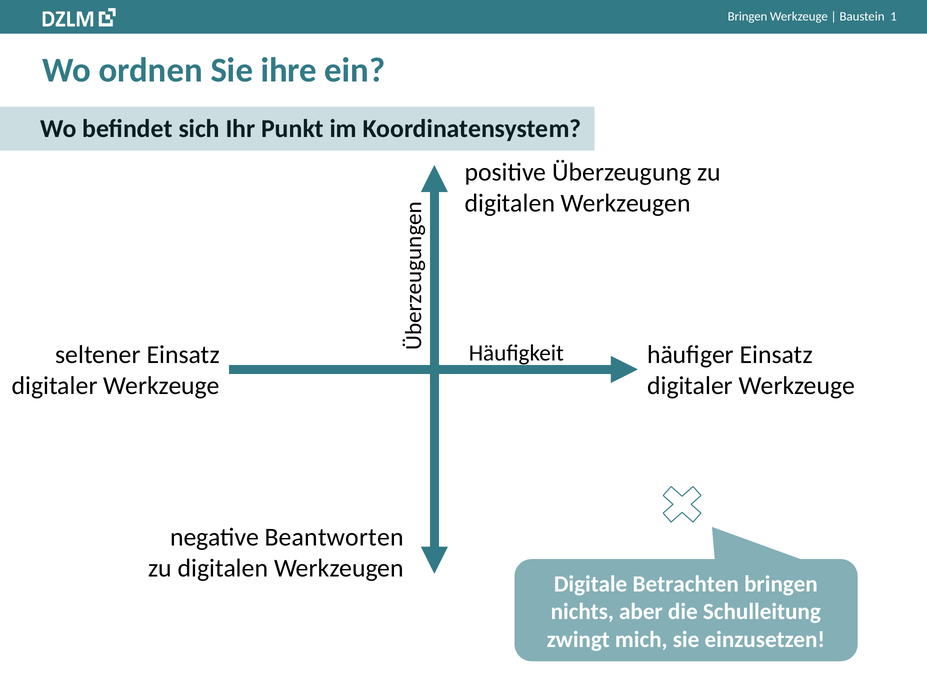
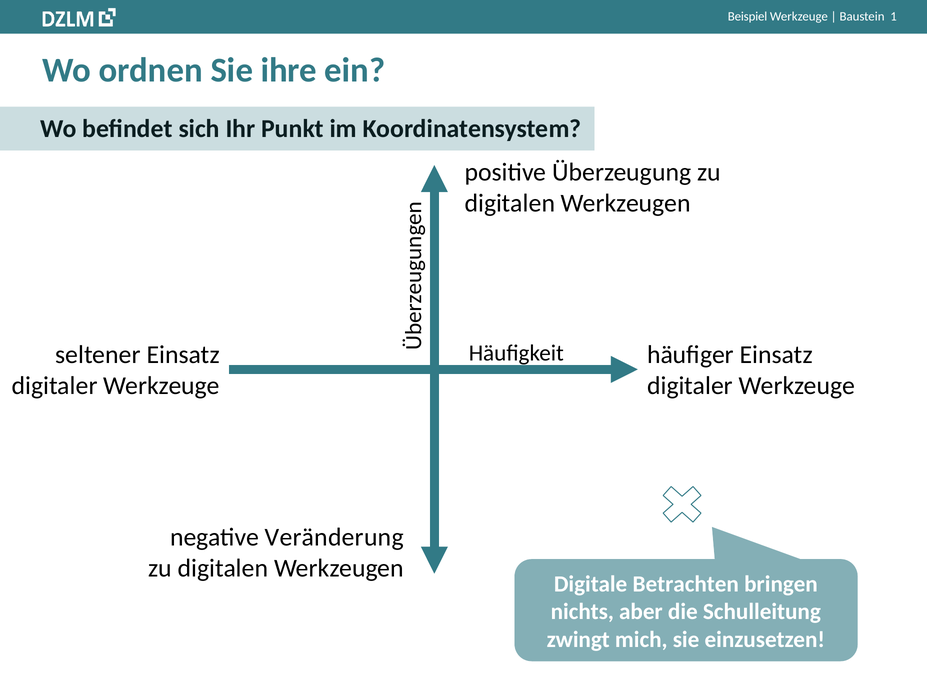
Bringen at (748, 16): Bringen -> Beispiel
Beantworten: Beantworten -> Veränderung
